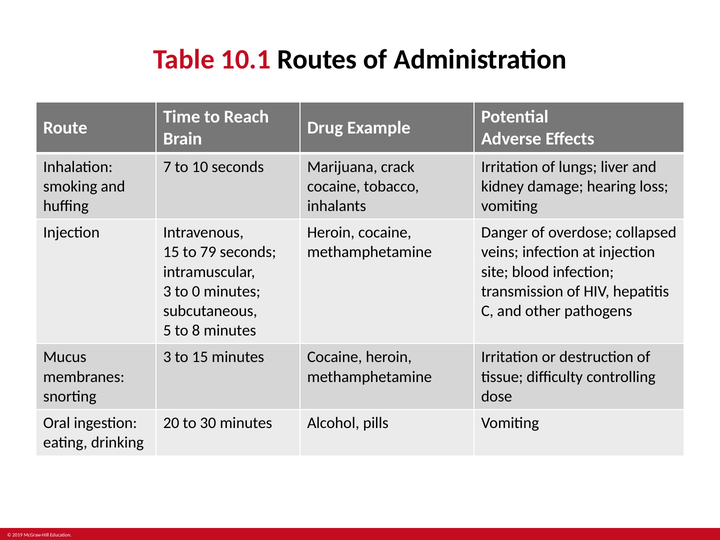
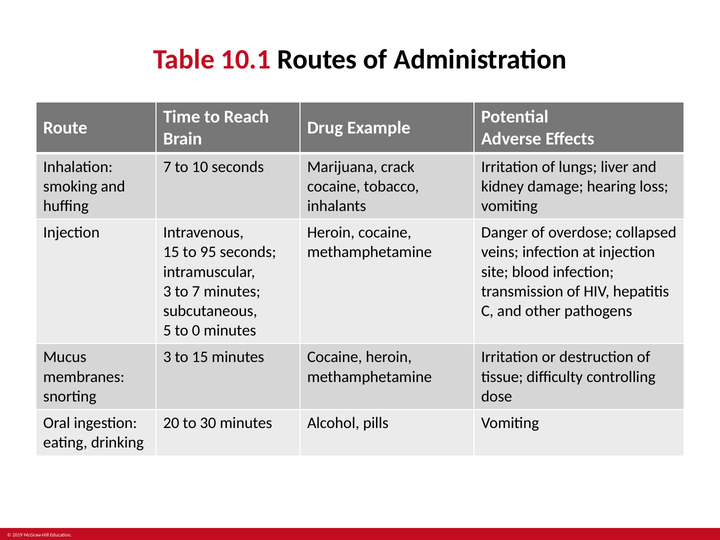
79: 79 -> 95
to 0: 0 -> 7
8: 8 -> 0
